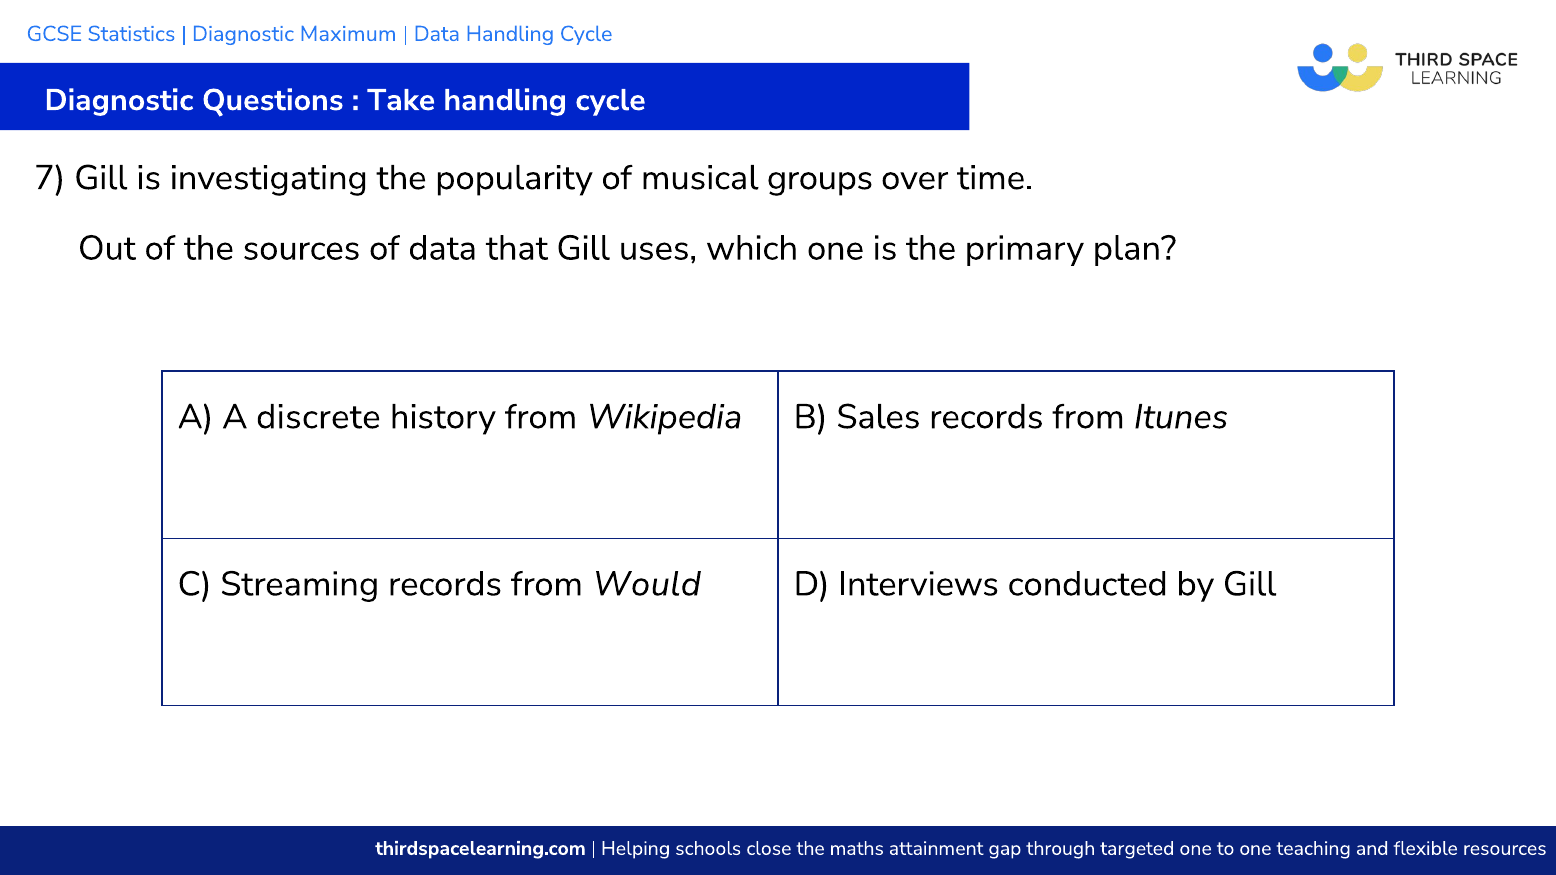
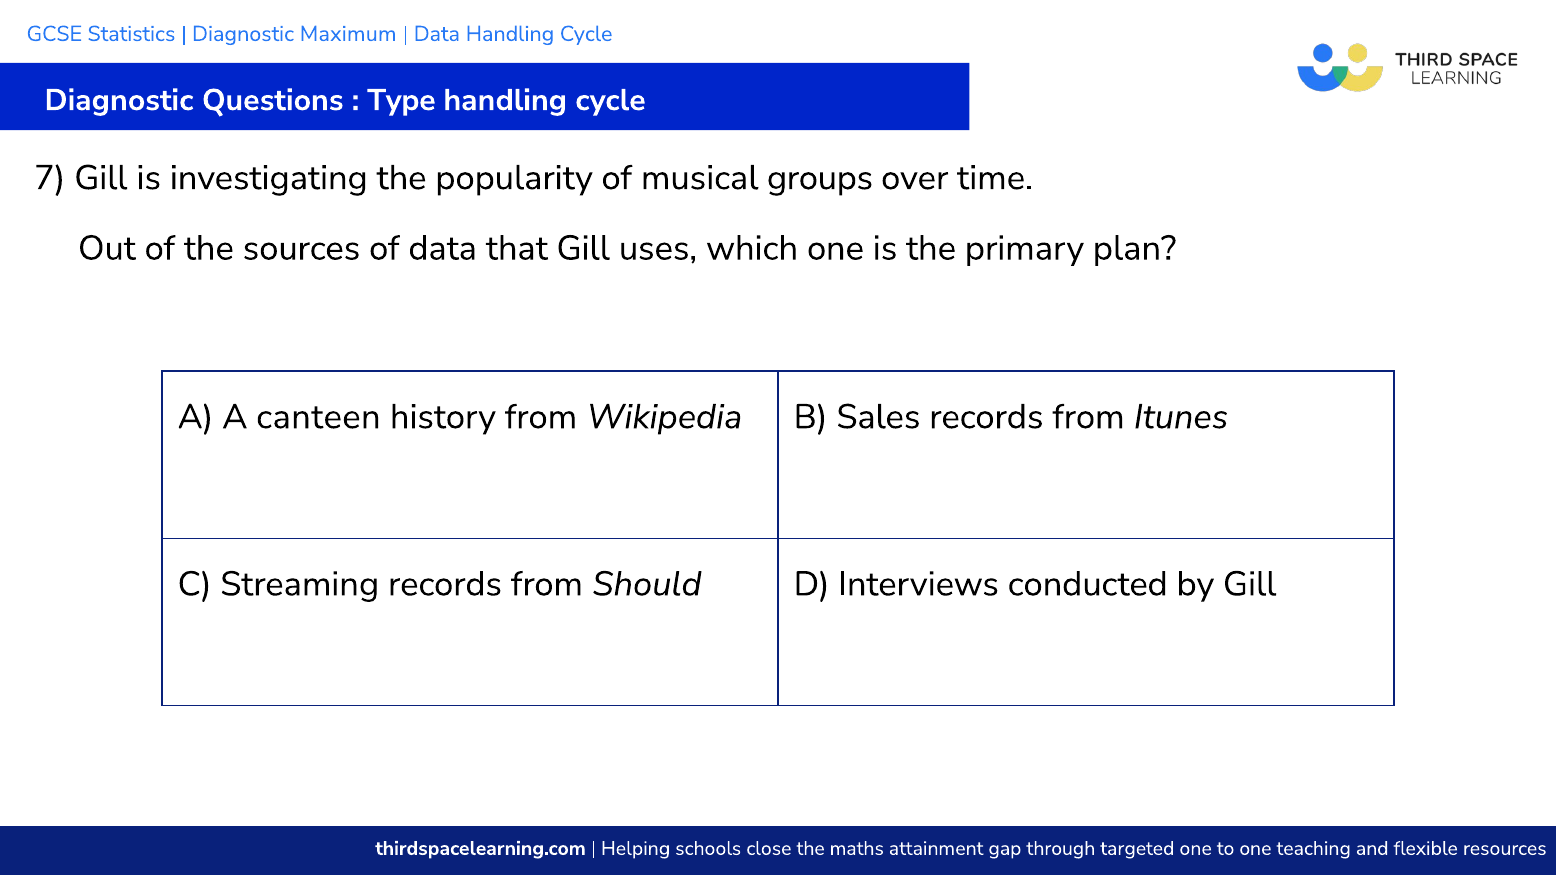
Take: Take -> Type
discrete: discrete -> canteen
Would: Would -> Should
